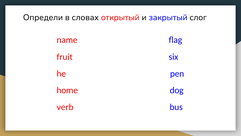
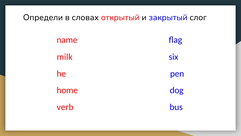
fruit: fruit -> milk
